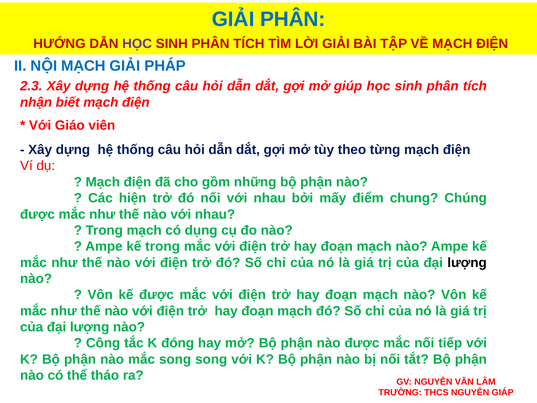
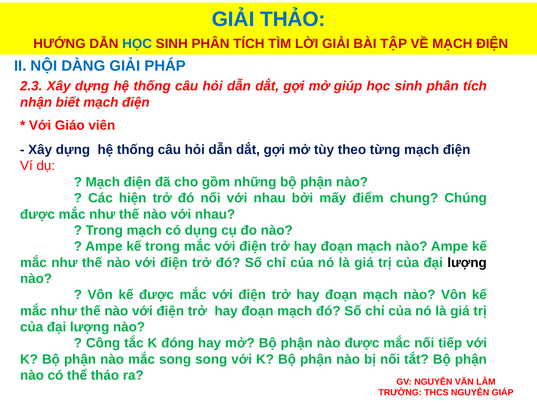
GIẢI PHÂN: PHÂN -> THẢO
HỌC at (137, 44) colour: purple -> blue
NỘI MẠCH: MẠCH -> DÀNG
